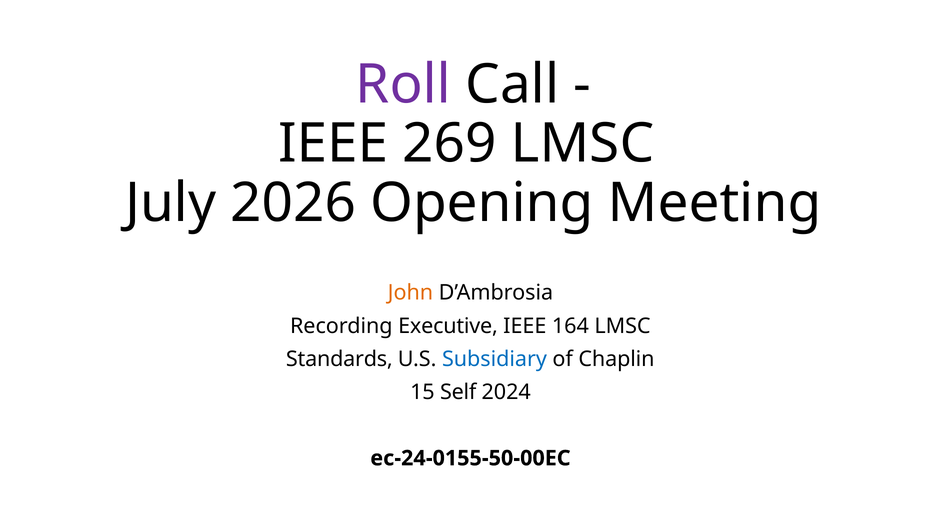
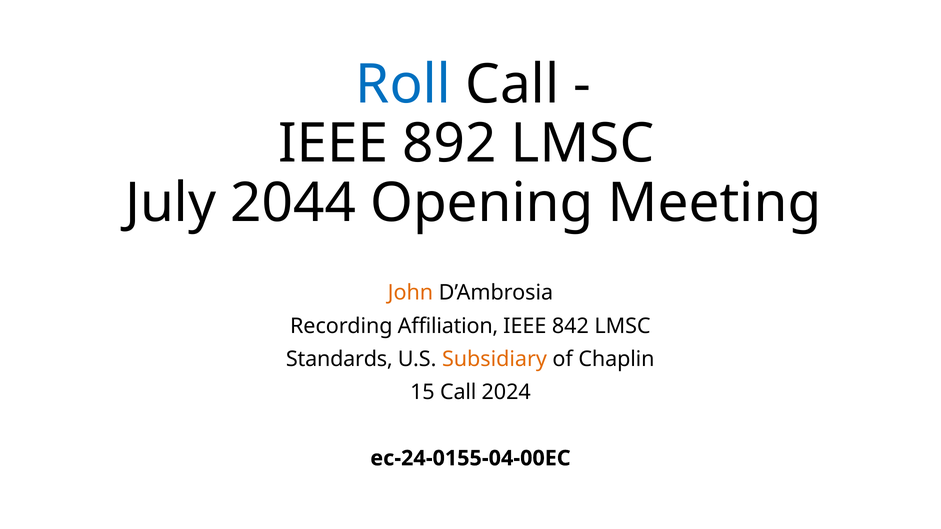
Roll colour: purple -> blue
269: 269 -> 892
2026: 2026 -> 2044
Executive: Executive -> Affiliation
164: 164 -> 842
Subsidiary colour: blue -> orange
15 Self: Self -> Call
ec-24-0155-50-00EC: ec-24-0155-50-00EC -> ec-24-0155-04-00EC
